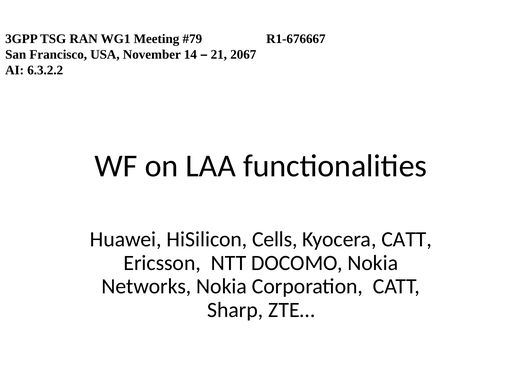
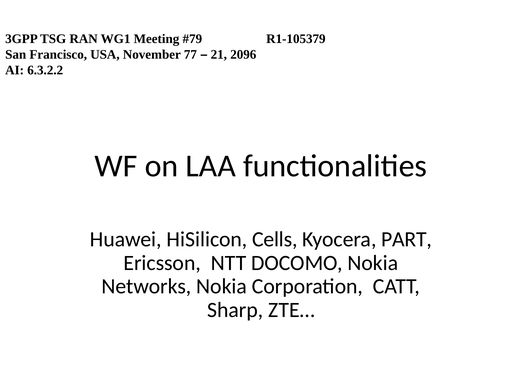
R1-676667: R1-676667 -> R1-105379
14: 14 -> 77
2067: 2067 -> 2096
Kyocera CATT: CATT -> PART
